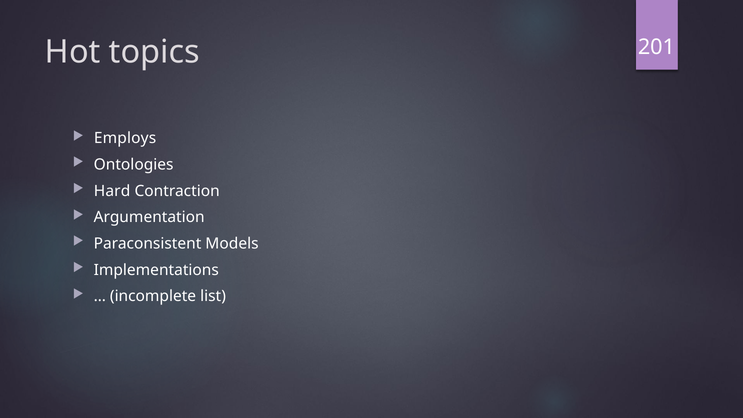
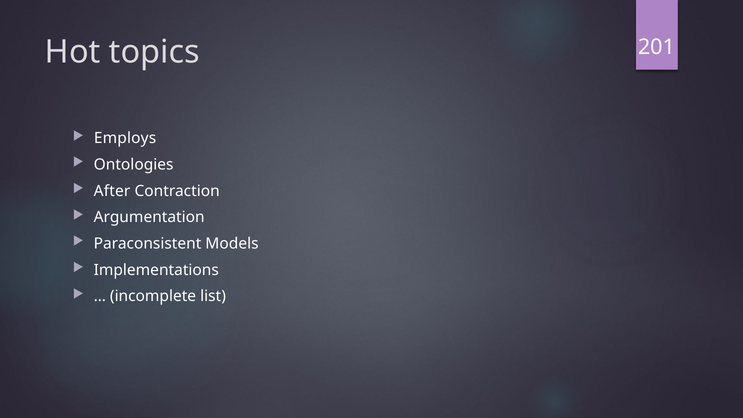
Hard: Hard -> After
